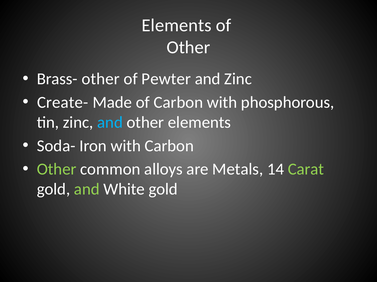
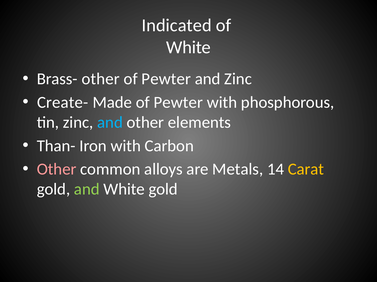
Elements at (177, 25): Elements -> Indicated
Other at (188, 47): Other -> White
Made of Carbon: Carbon -> Pewter
Soda-: Soda- -> Than-
Other at (57, 170) colour: light green -> pink
Carat colour: light green -> yellow
